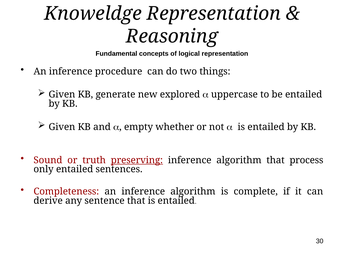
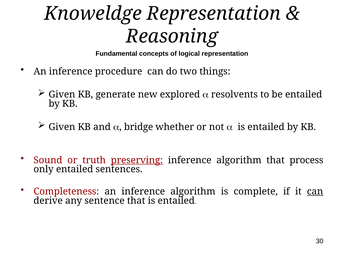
uppercase: uppercase -> resolvents
empty: empty -> bridge
can at (315, 191) underline: none -> present
